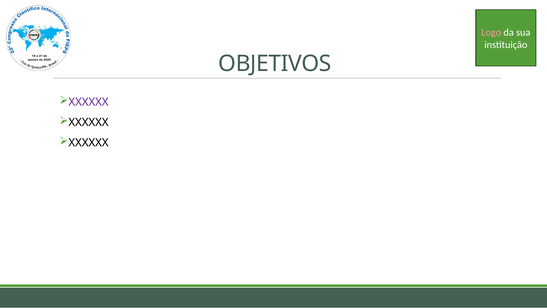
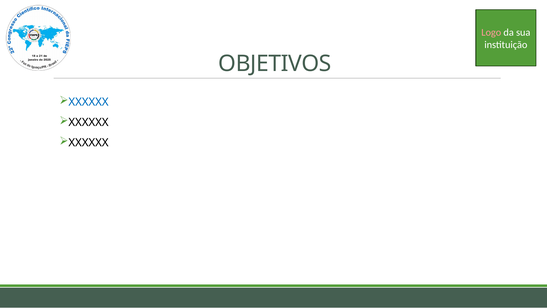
XXXXXX at (89, 102) colour: purple -> blue
